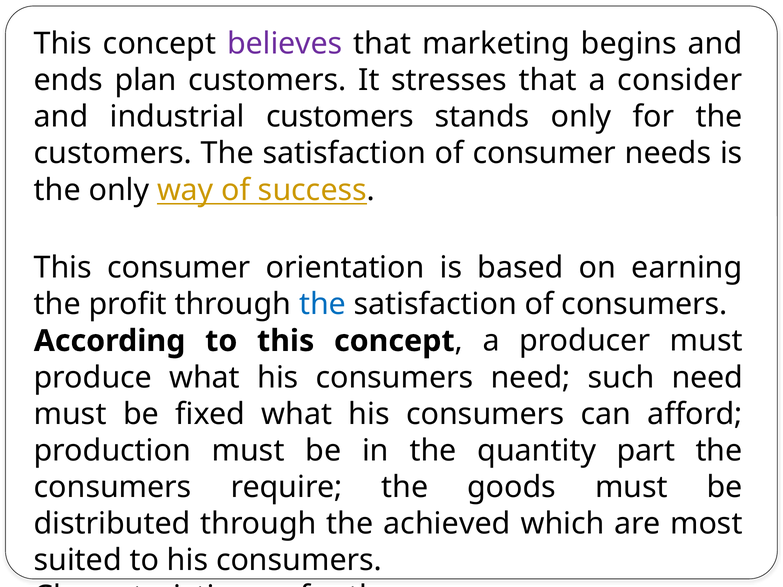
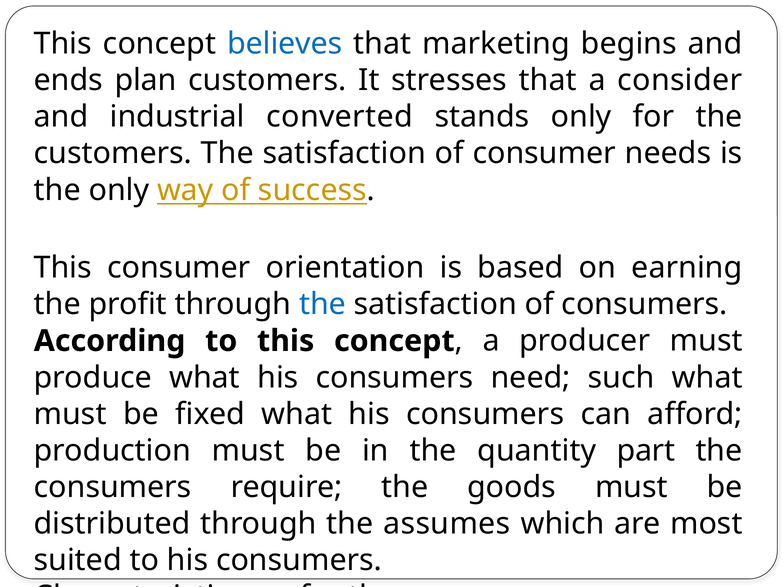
believes colour: purple -> blue
industrial customers: customers -> converted
such need: need -> what
achieved: achieved -> assumes
